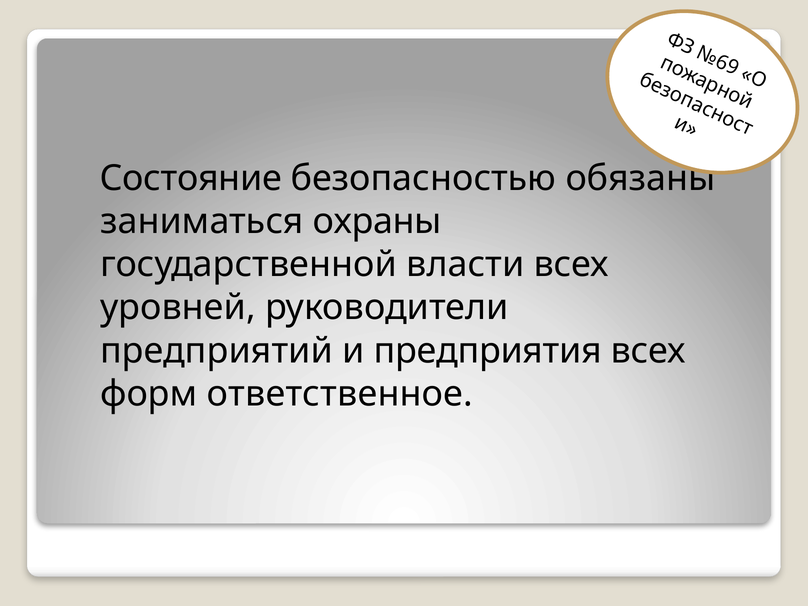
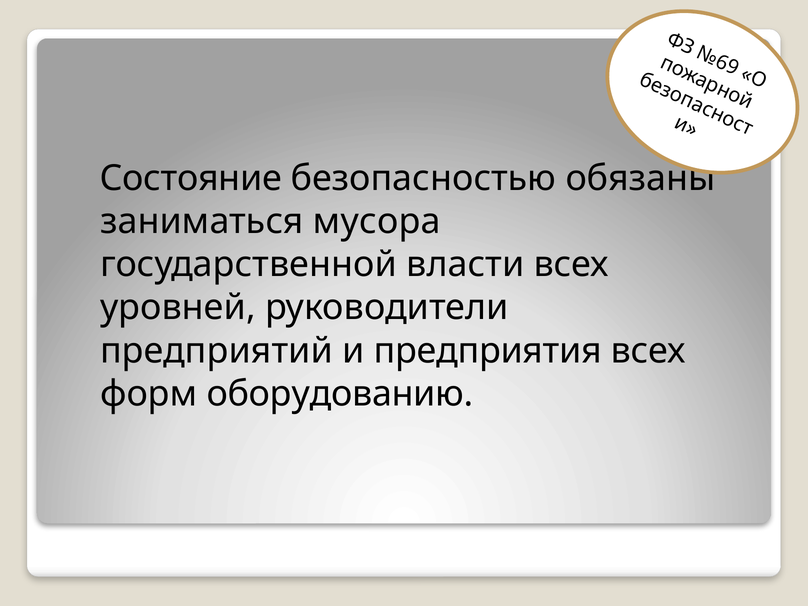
охраны: охраны -> мусора
ответственное: ответственное -> оборудованию
